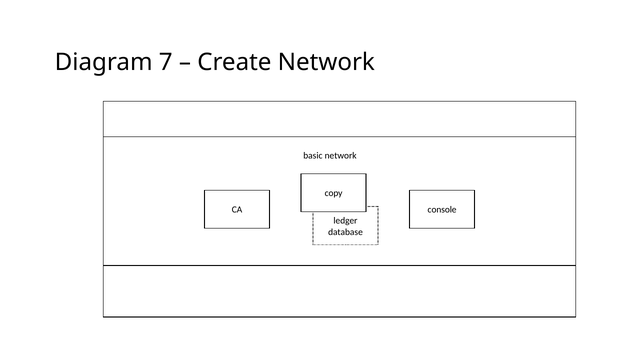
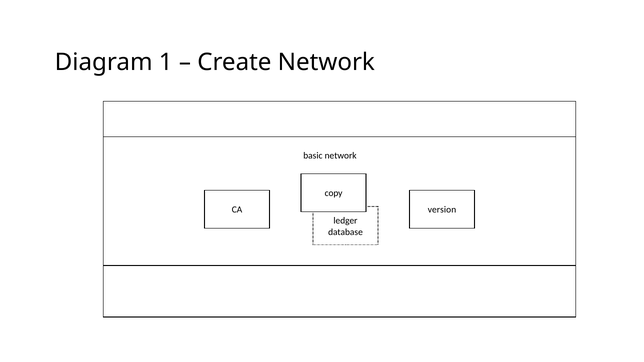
7: 7 -> 1
console: console -> version
